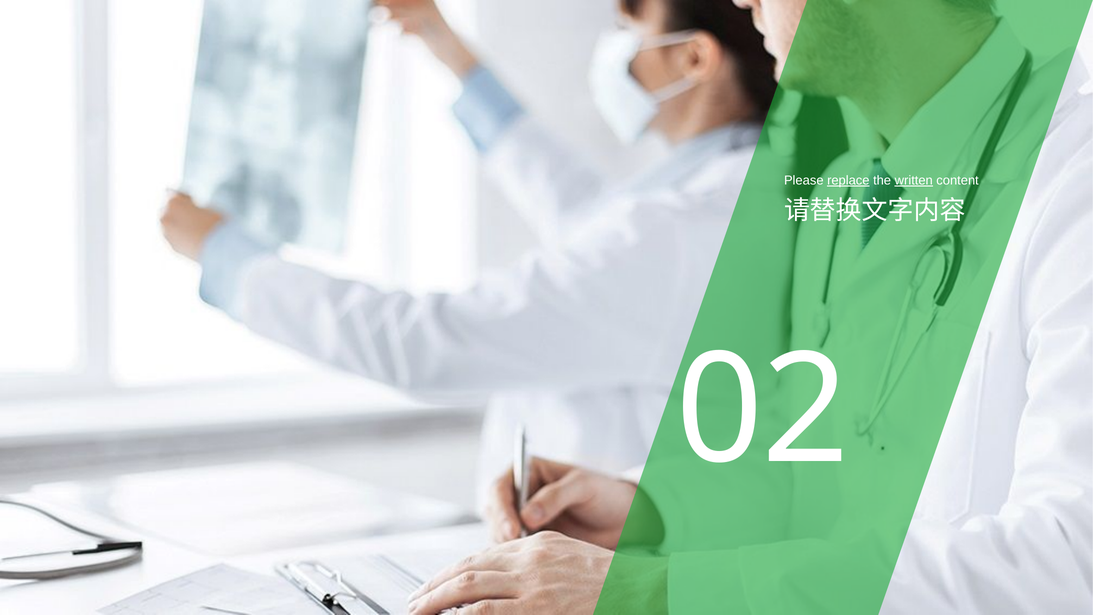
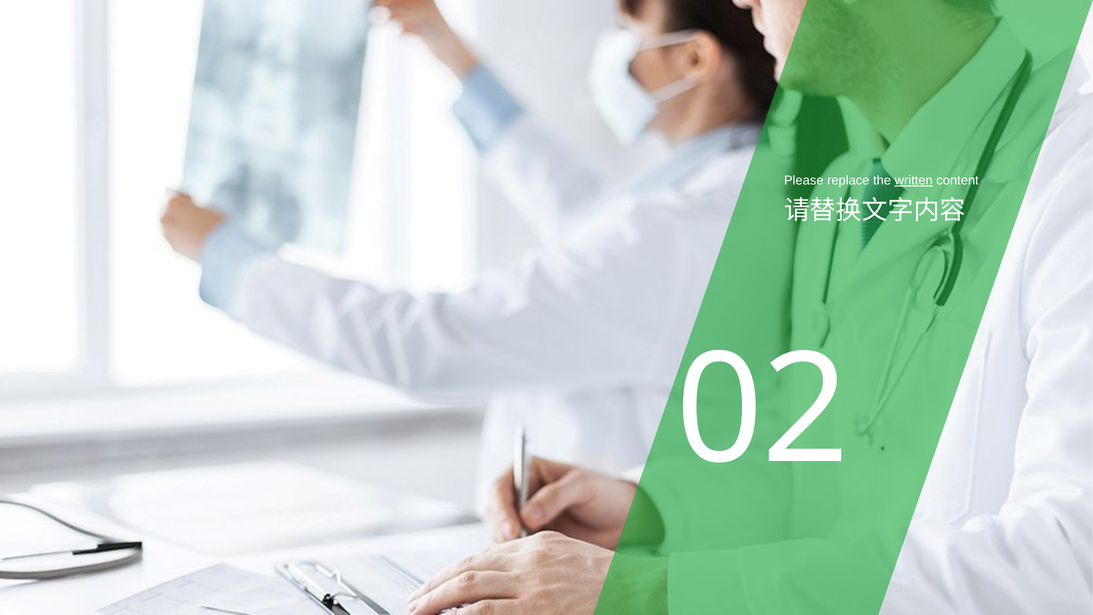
replace underline: present -> none
